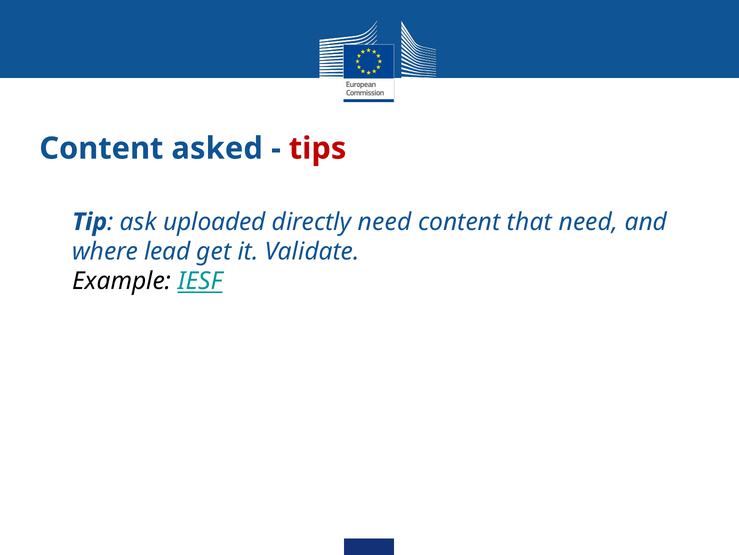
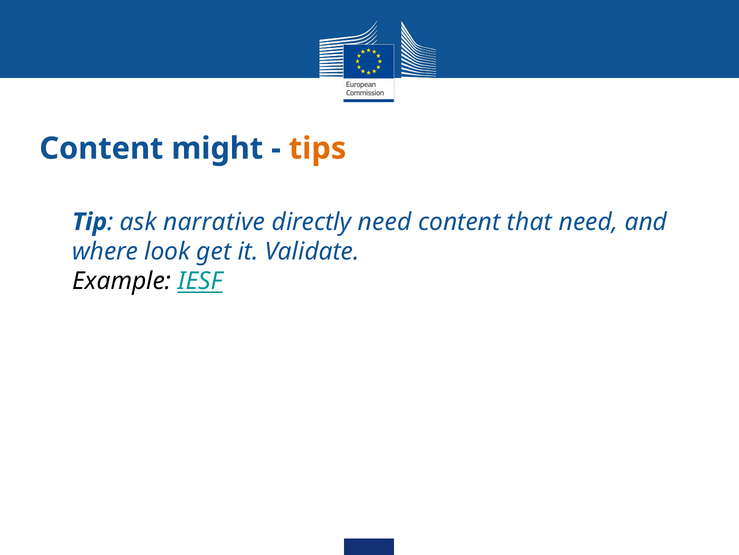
asked: asked -> might
tips colour: red -> orange
uploaded: uploaded -> narrative
lead: lead -> look
